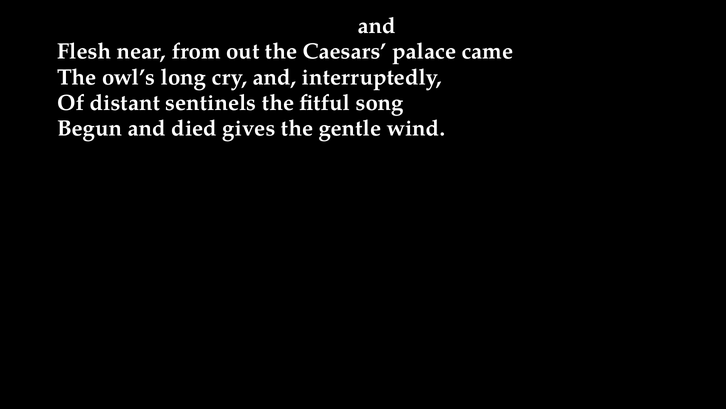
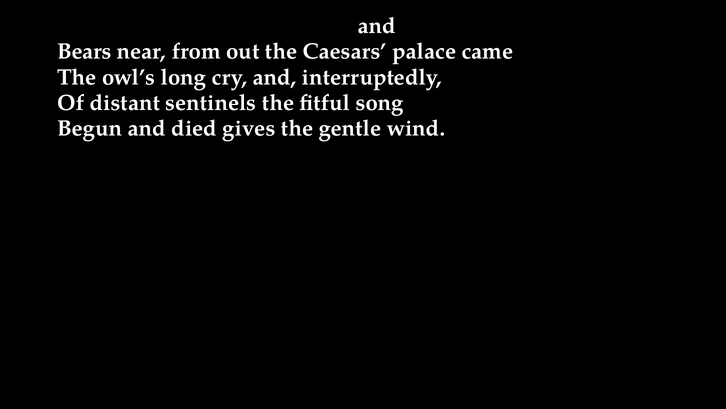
Flesh: Flesh -> Bears
